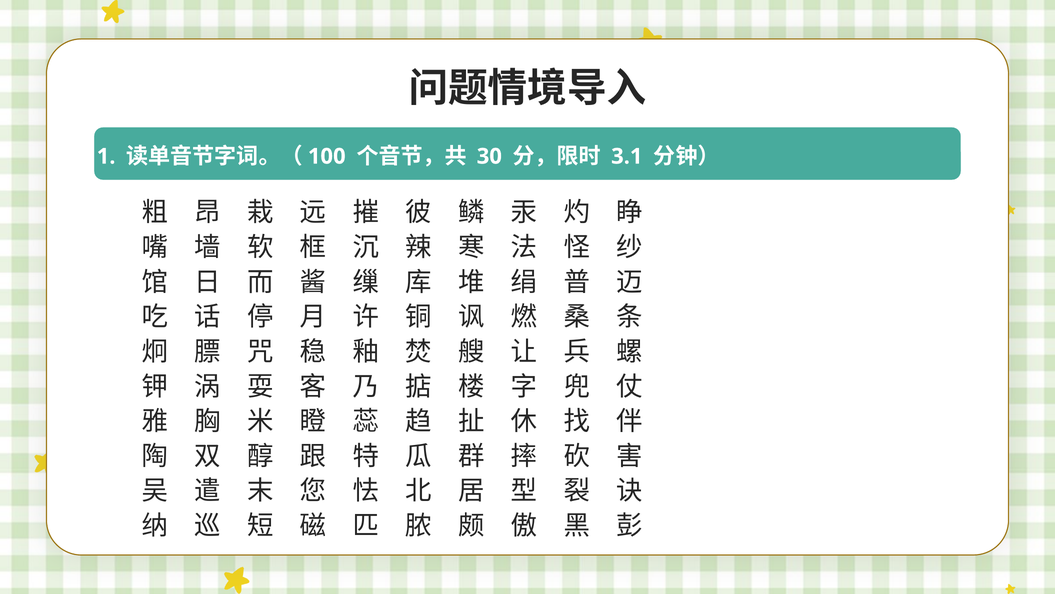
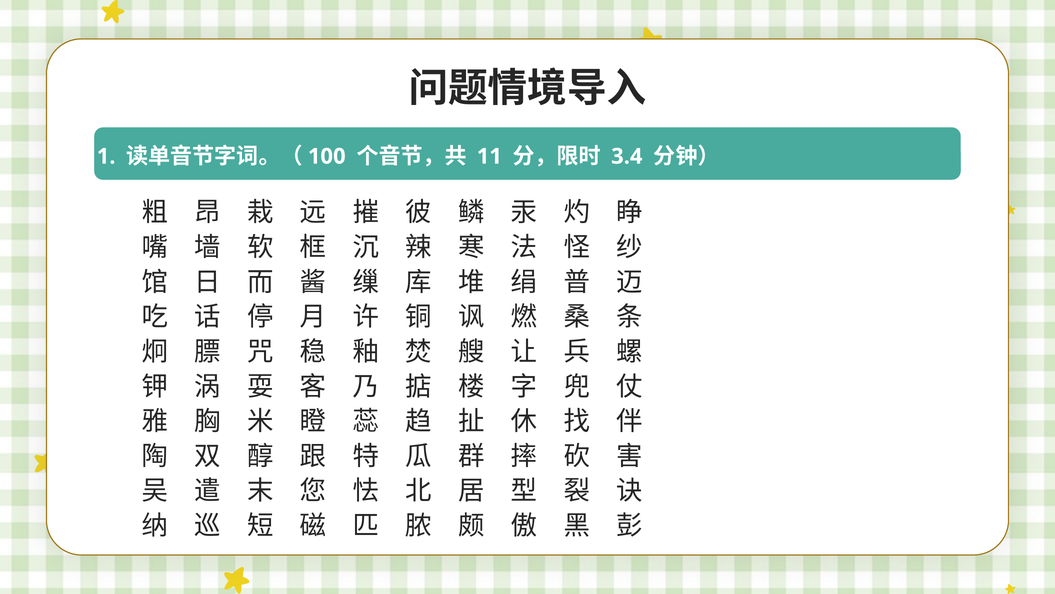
30: 30 -> 11
3.1: 3.1 -> 3.4
